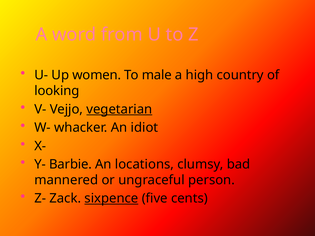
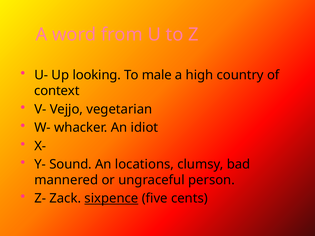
women: women -> looking
looking: looking -> context
vegetarian underline: present -> none
Barbie: Barbie -> Sound
